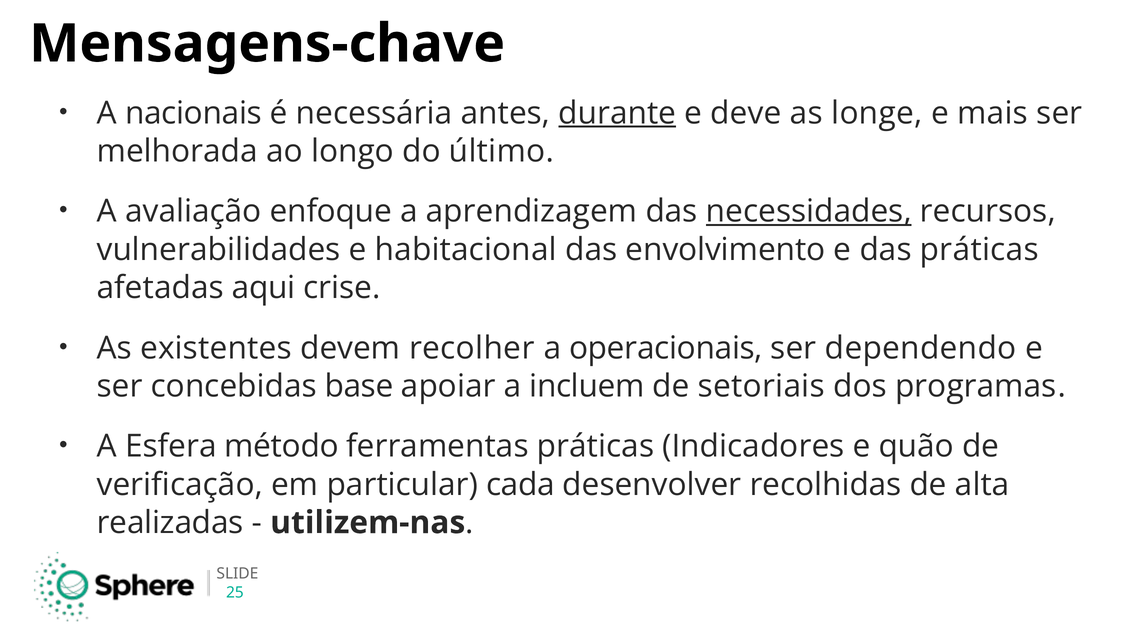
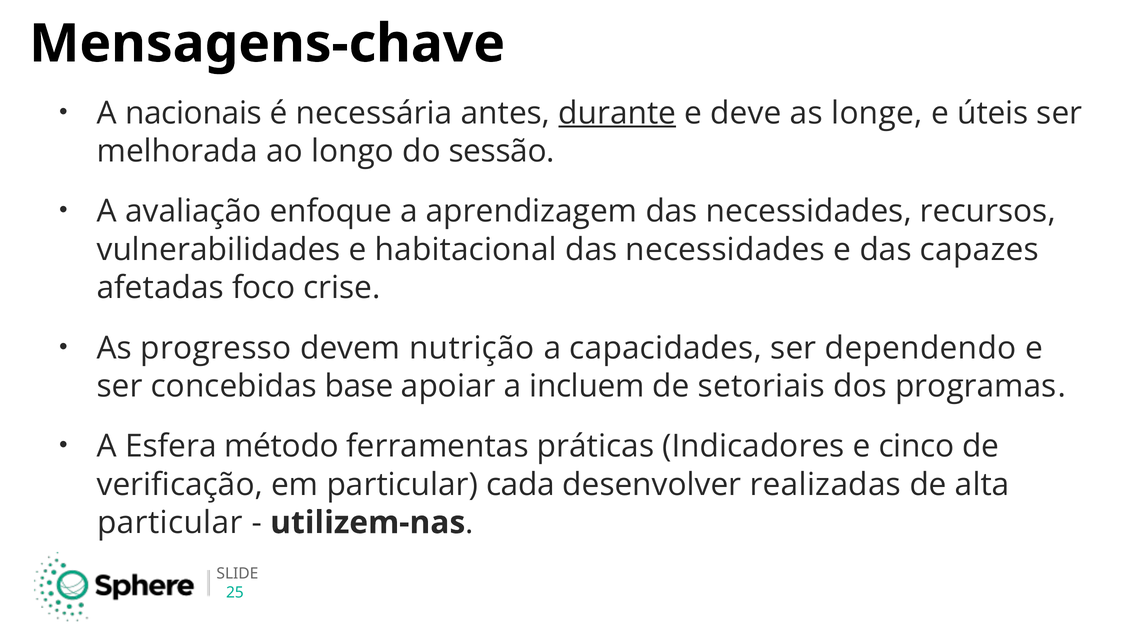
mais: mais -> úteis
último: último -> sessão
necessidades at (809, 211) underline: present -> none
envolvimento at (725, 249): envolvimento -> necessidades
das práticas: práticas -> capazes
aqui: aqui -> foco
existentes: existentes -> progresso
recolher: recolher -> nutrição
operacionais: operacionais -> capacidades
quão: quão -> cinco
recolhidas: recolhidas -> realizadas
realizadas at (170, 522): realizadas -> particular
